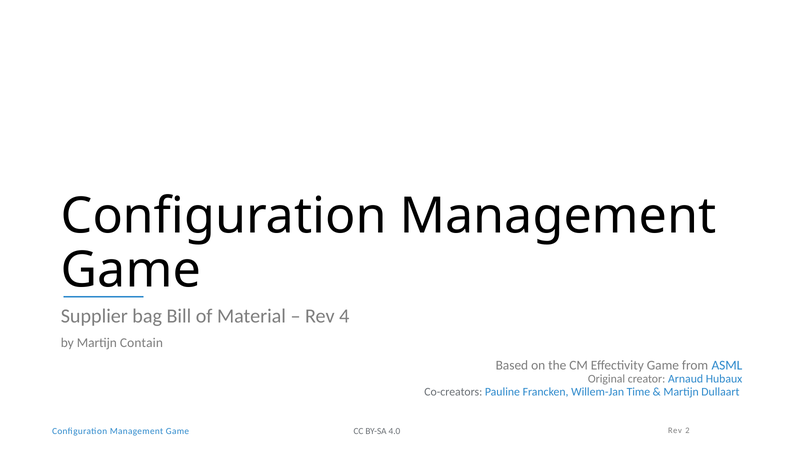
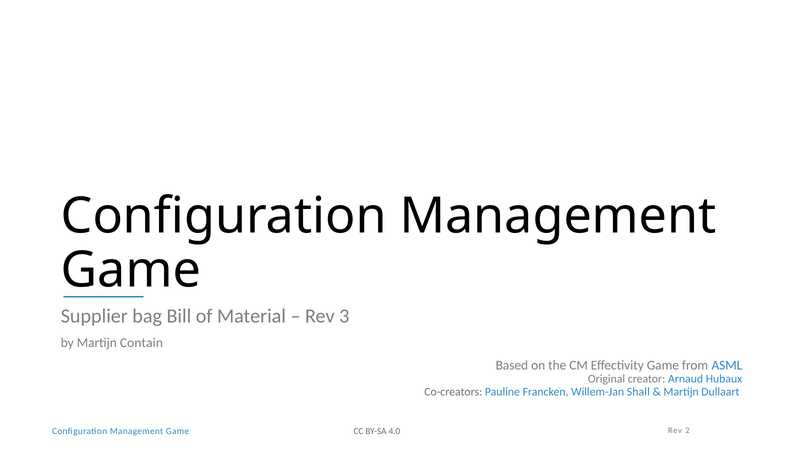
4: 4 -> 3
Time: Time -> Shall
